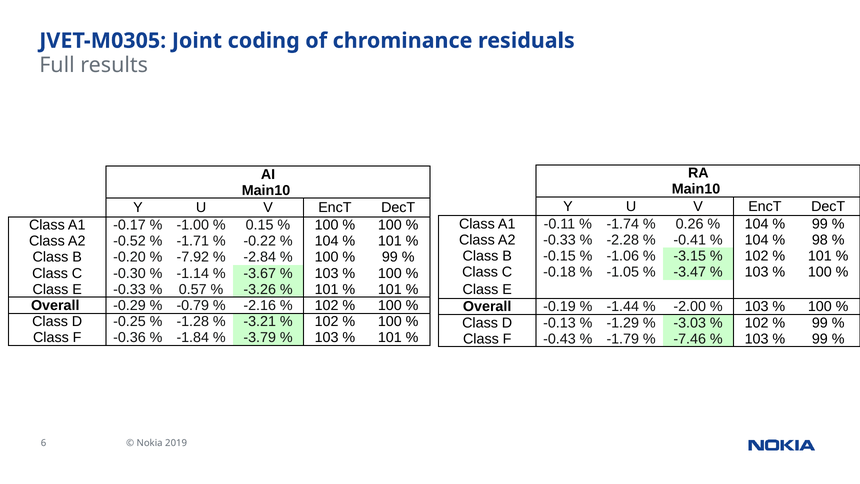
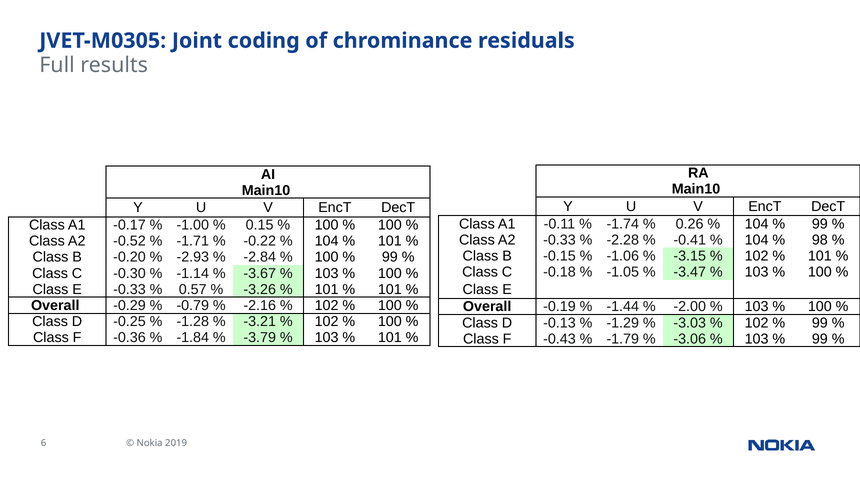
-7.92: -7.92 -> -2.93
-7.46: -7.46 -> -3.06
